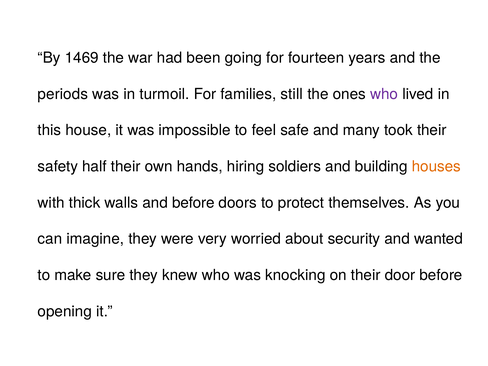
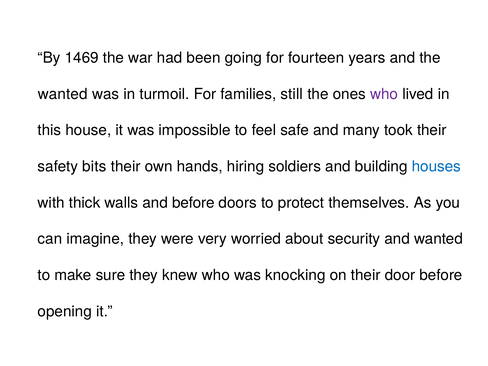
periods at (63, 94): periods -> wanted
half: half -> bits
houses colour: orange -> blue
